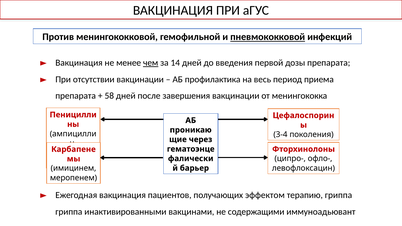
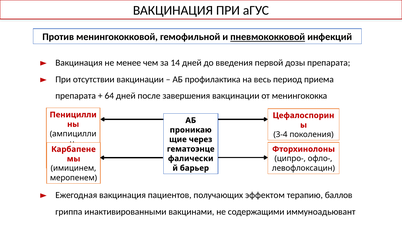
чем underline: present -> none
58: 58 -> 64
терапию гриппа: гриппа -> баллов
